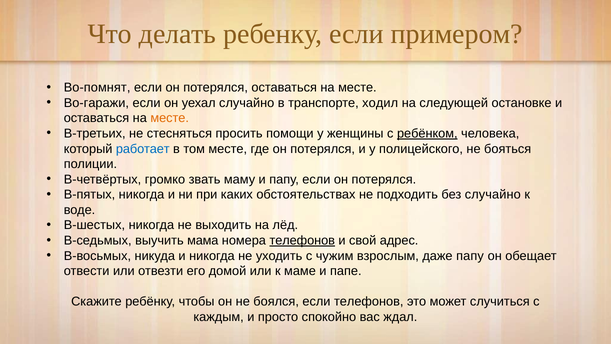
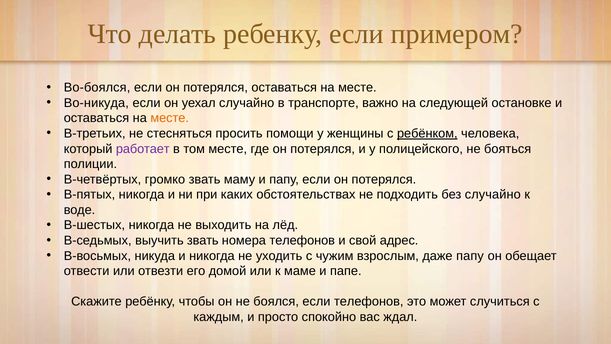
Во-помнят: Во-помнят -> Во-боялся
Во-гаражи: Во-гаражи -> Во-никуда
ходил: ходил -> важно
работает colour: blue -> purple
выучить мама: мама -> звать
телефонов at (302, 240) underline: present -> none
